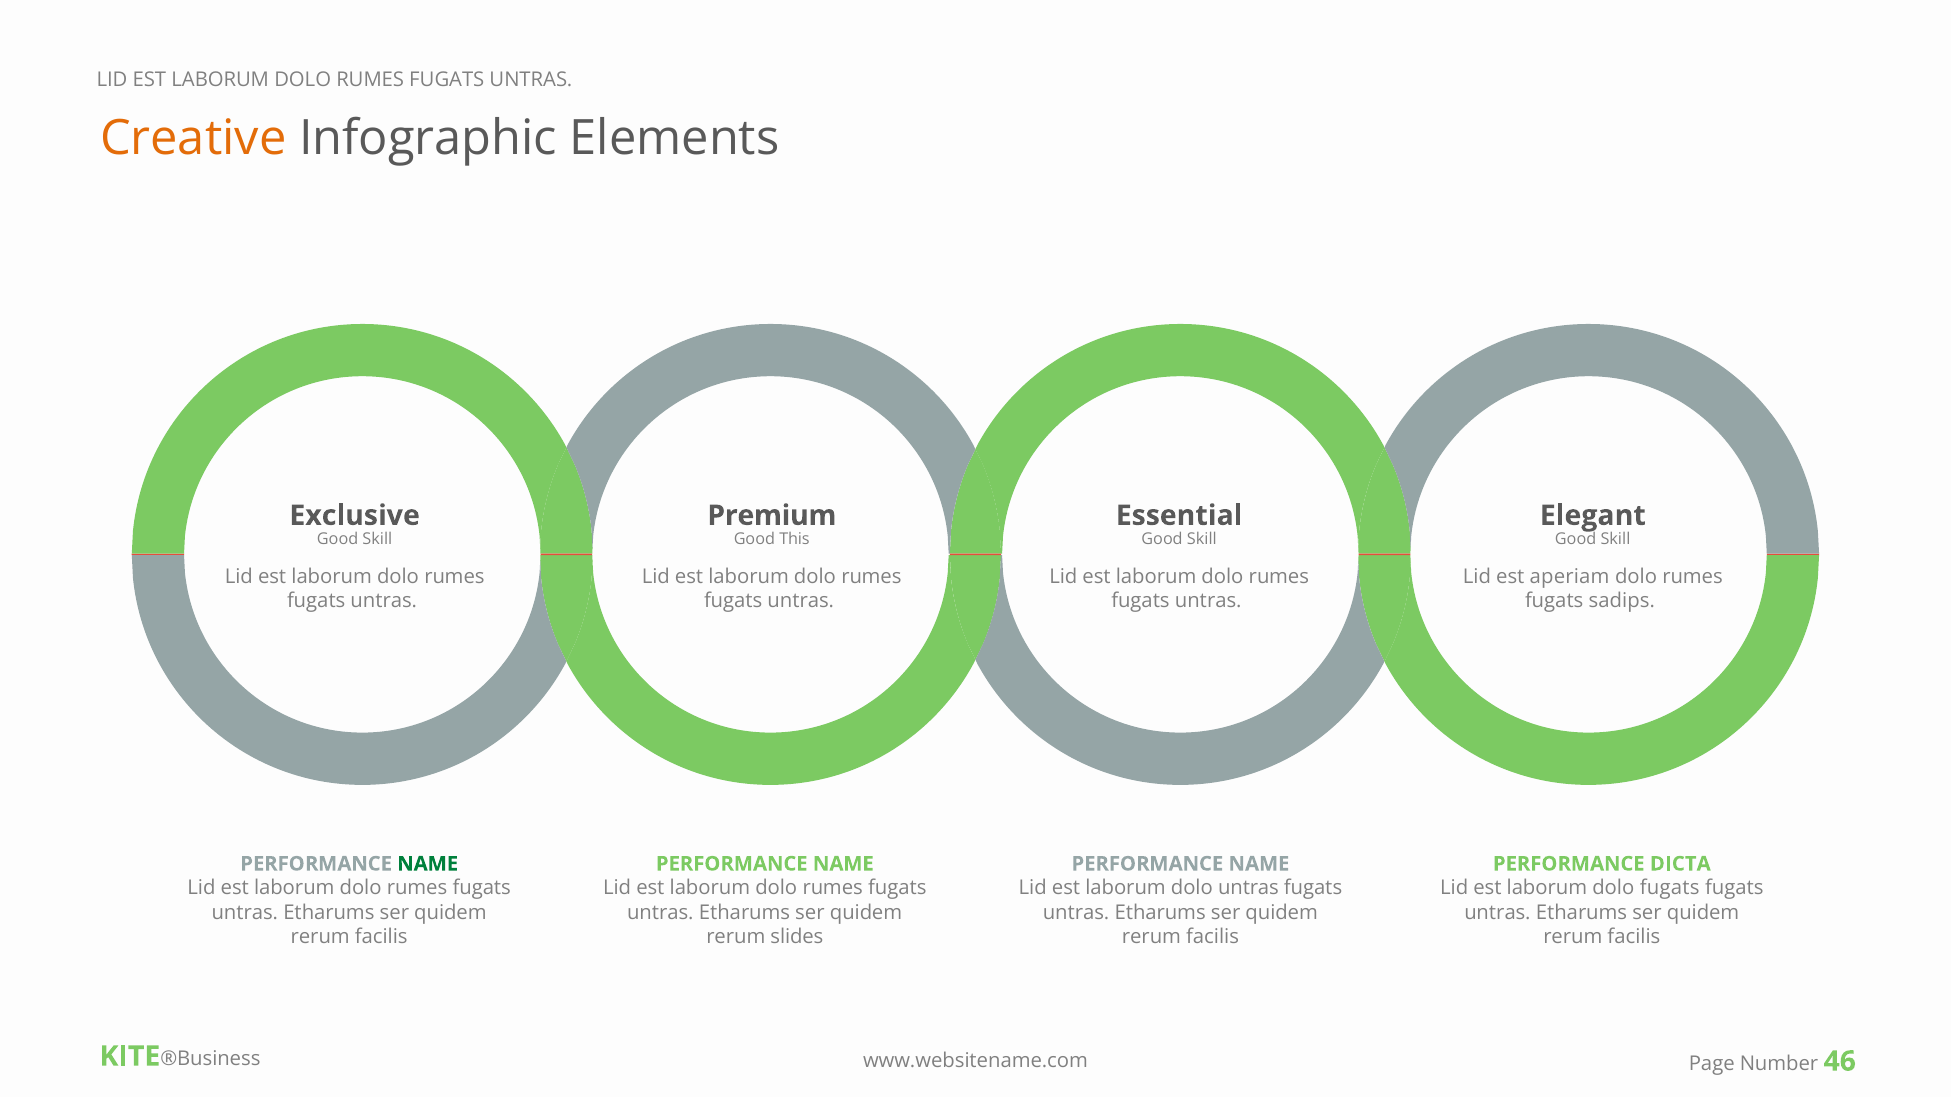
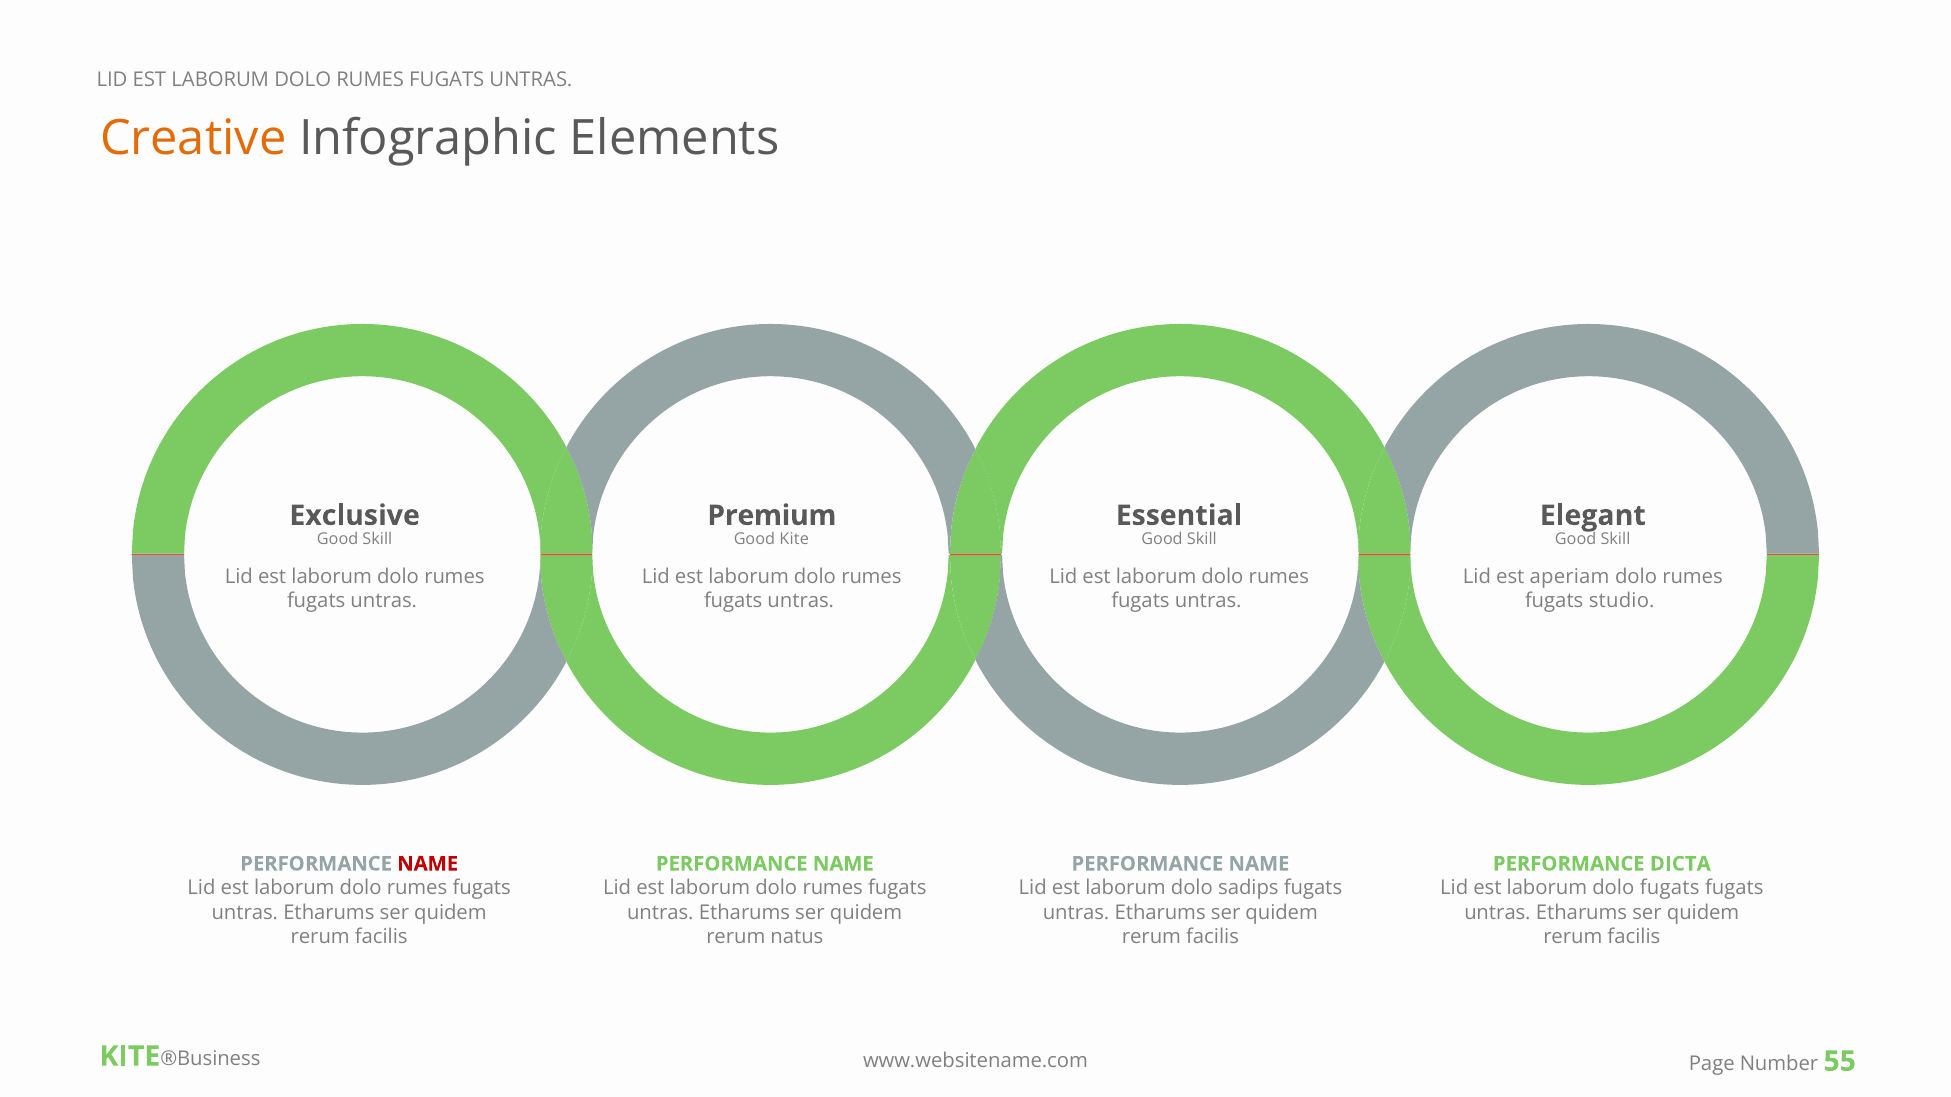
Good This: This -> Kite
sadips: sadips -> studio
NAME at (428, 864) colour: green -> red
dolo untras: untras -> sadips
slides: slides -> natus
46: 46 -> 55
